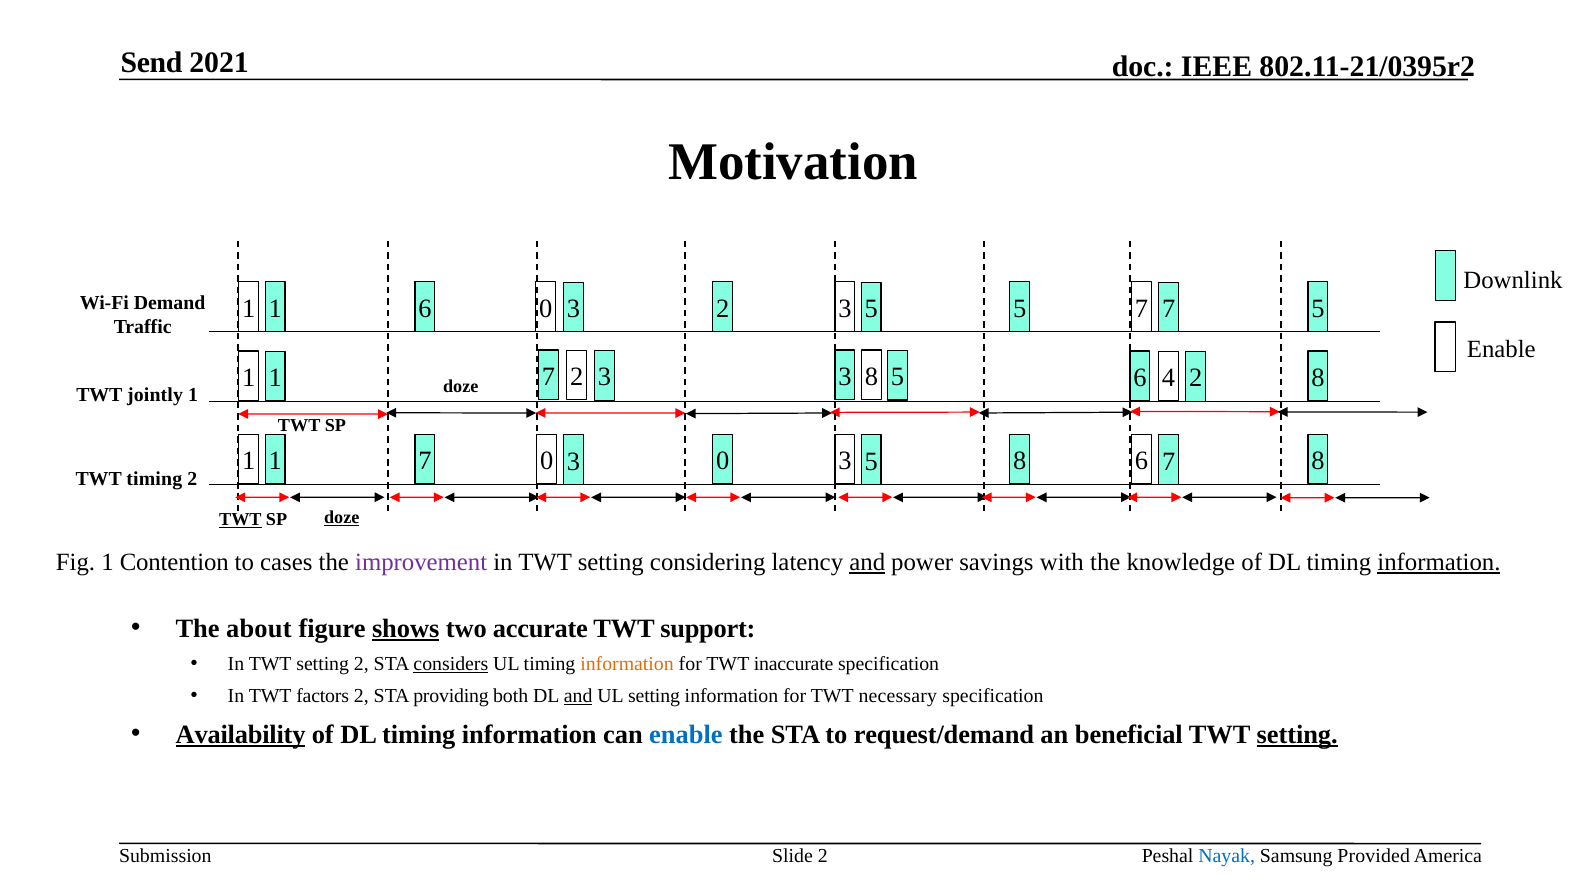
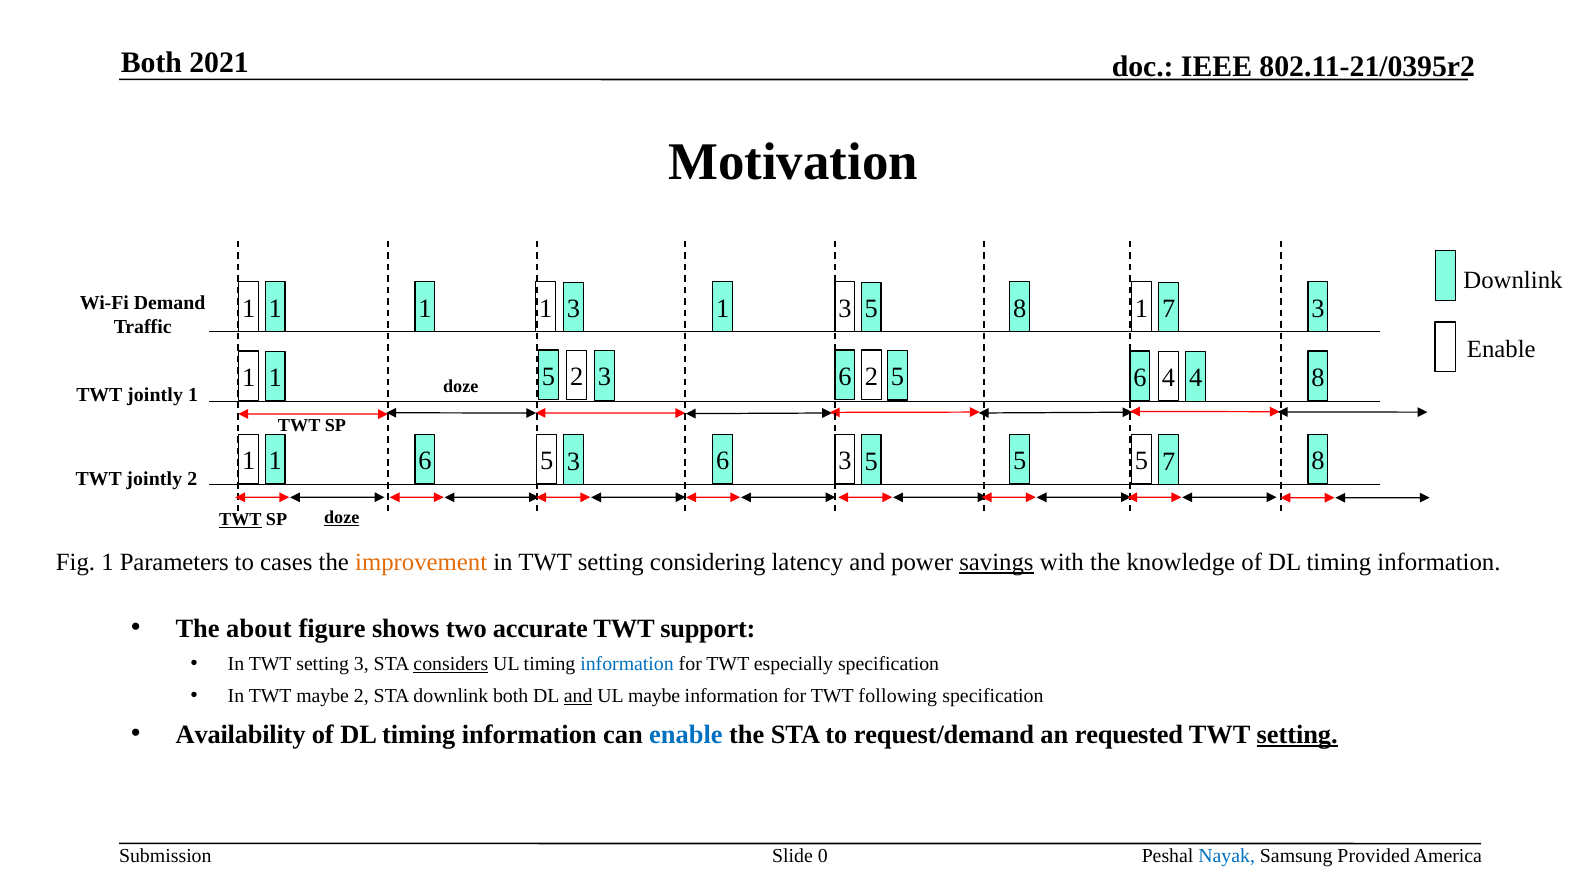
Send at (152, 63): Send -> Both
0 at (546, 308): 0 -> 1
7 at (1142, 308): 7 -> 1
6 at (425, 308): 6 -> 1
2 at (723, 308): 2 -> 1
5 5: 5 -> 8
7 5: 5 -> 3
1 2 8: 8 -> 2
7 at (548, 376): 7 -> 5
3 at (845, 376): 3 -> 6
6 2: 2 -> 4
0 at (547, 461): 0 -> 5
3 6: 6 -> 5
7 at (425, 461): 7 -> 6
0 at (723, 461): 0 -> 6
5 8: 8 -> 5
timing at (154, 479): timing -> jointly
Contention: Contention -> Parameters
improvement colour: purple -> orange
and at (867, 562) underline: present -> none
savings underline: none -> present
information at (1439, 562) underline: present -> none
shows underline: present -> none
setting 2: 2 -> 3
information at (627, 664) colour: orange -> blue
inaccurate: inaccurate -> especially
TWT factors: factors -> maybe
STA providing: providing -> downlink
UL setting: setting -> maybe
necessary: necessary -> following
Availability underline: present -> none
beneficial: beneficial -> requested
Slide 2: 2 -> 0
